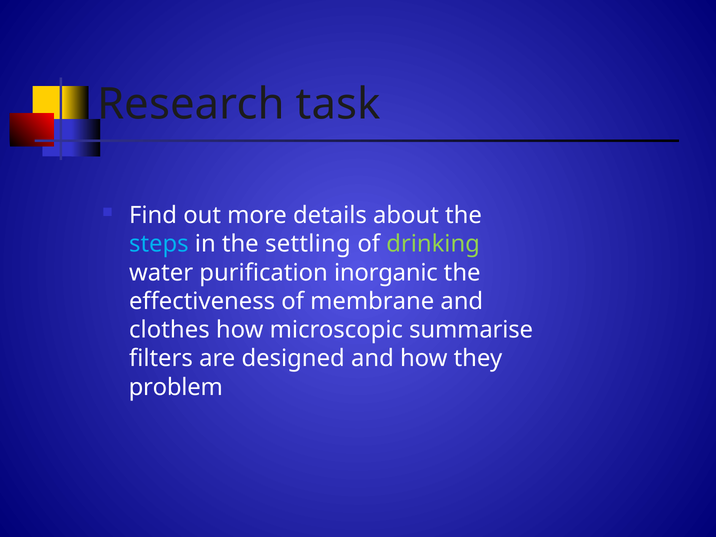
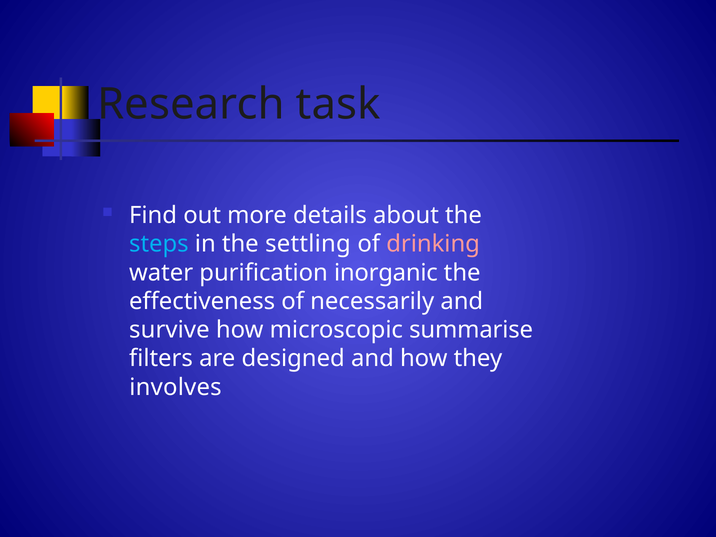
drinking colour: light green -> pink
membrane: membrane -> necessarily
clothes: clothes -> survive
problem: problem -> involves
